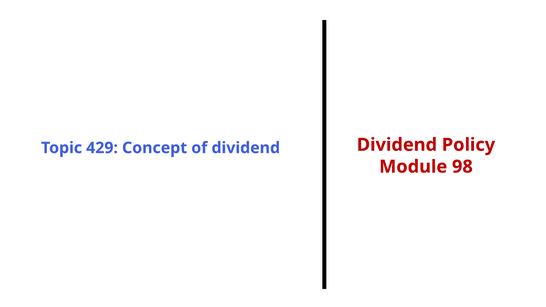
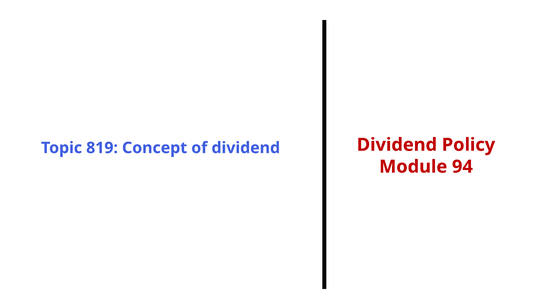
429: 429 -> 819
98: 98 -> 94
